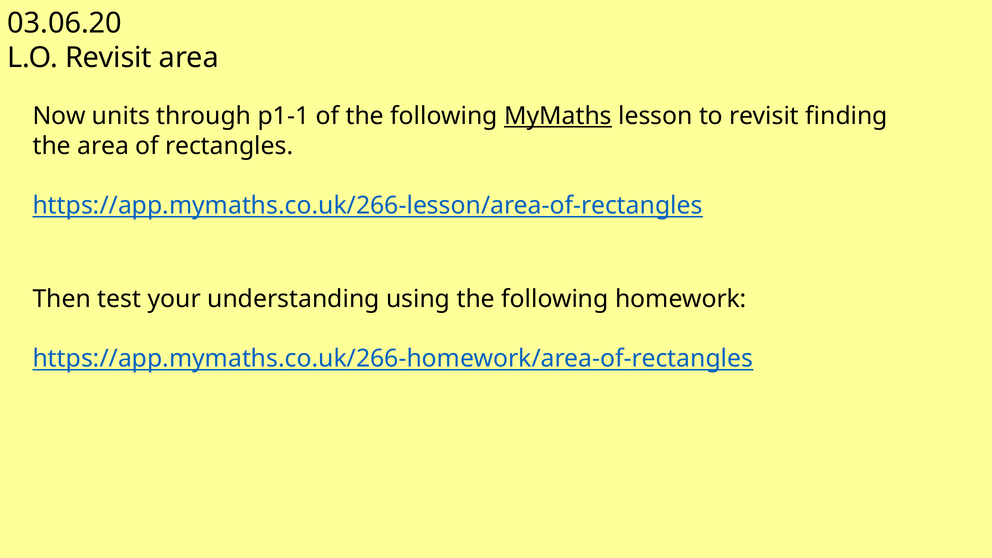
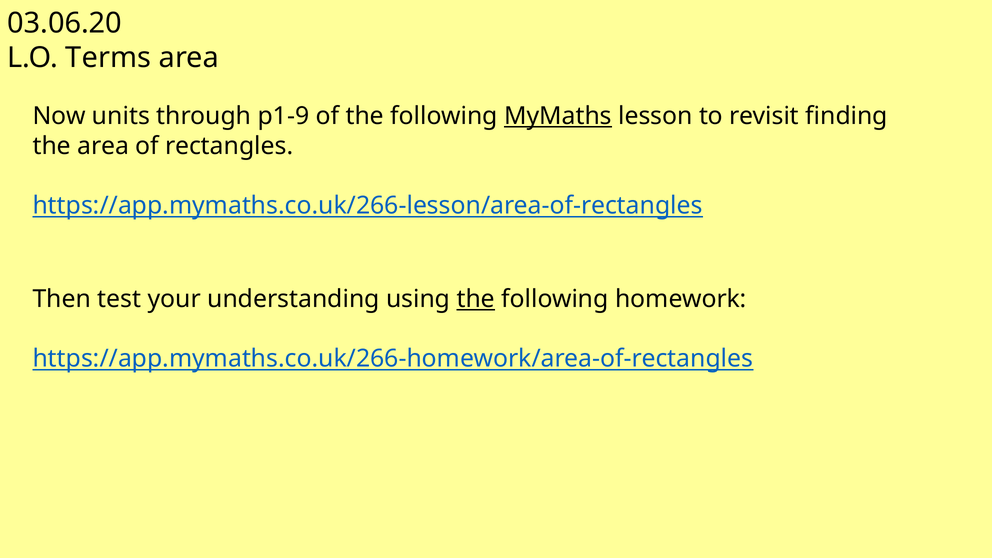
L.O Revisit: Revisit -> Terms
p1-1: p1-1 -> p1-9
the at (476, 299) underline: none -> present
